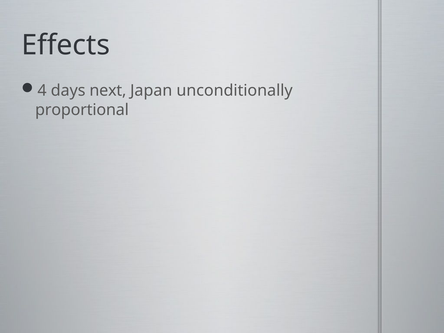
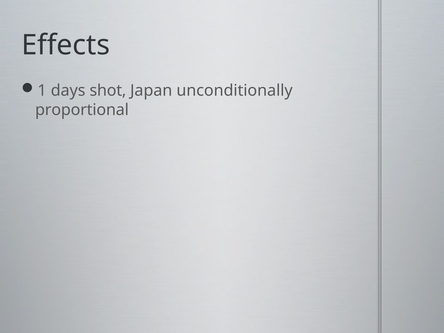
4: 4 -> 1
next: next -> shot
